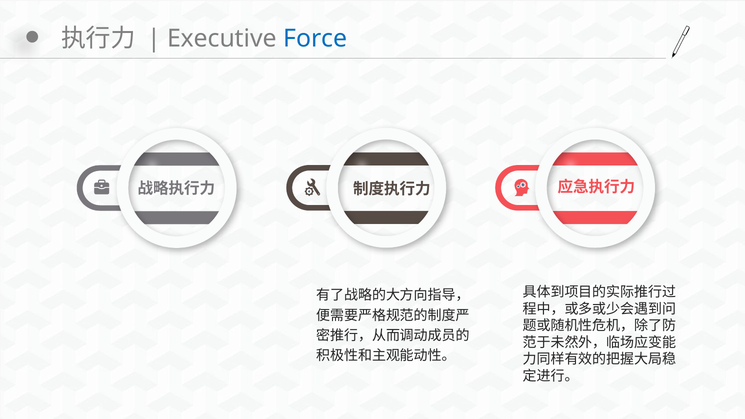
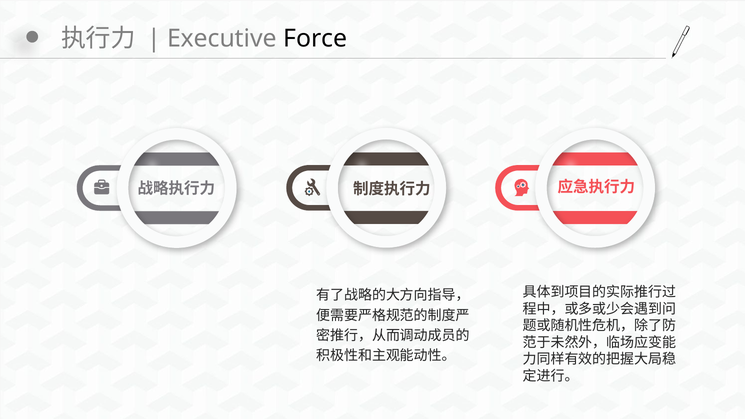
Force colour: blue -> black
